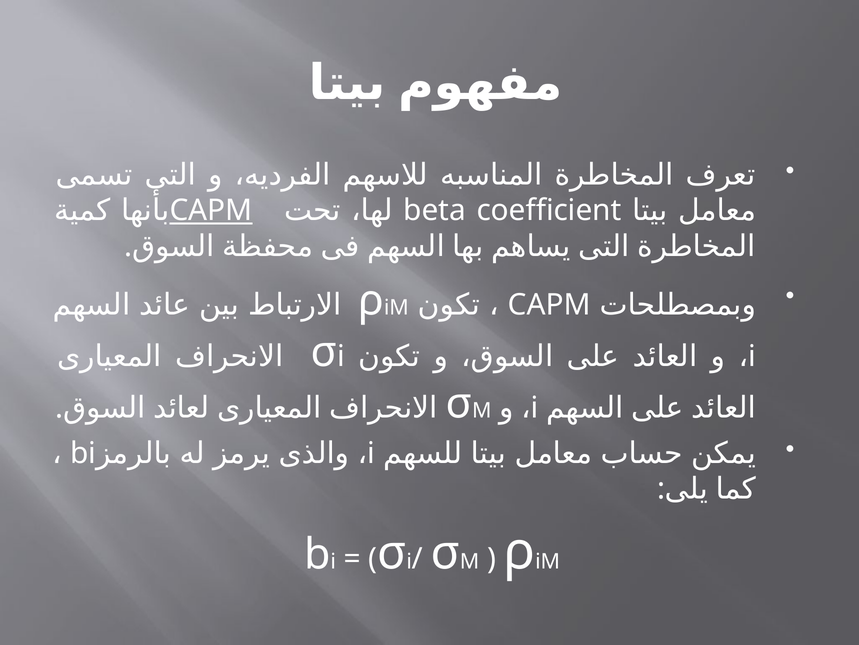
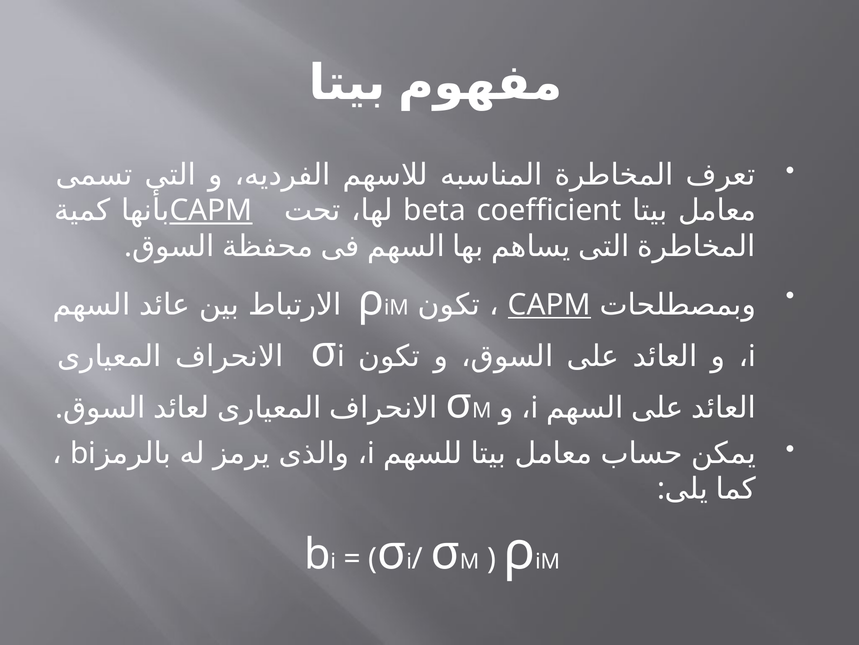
CAPM at (549, 305) underline: none -> present
